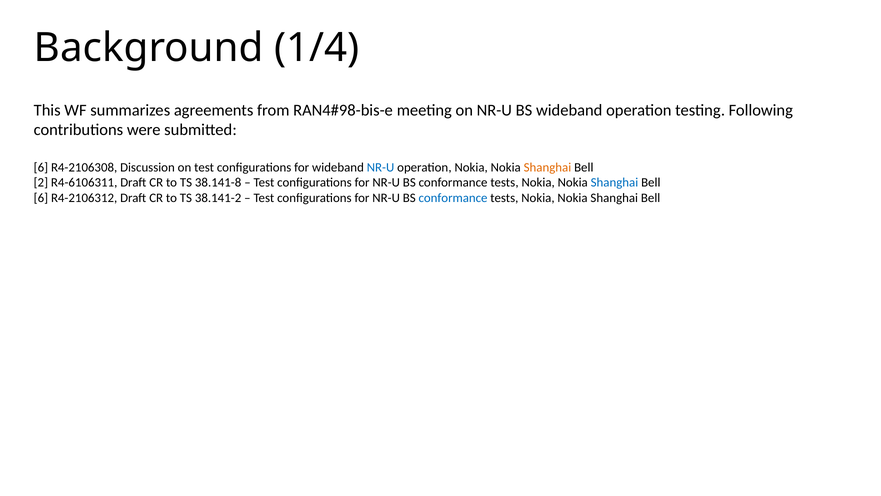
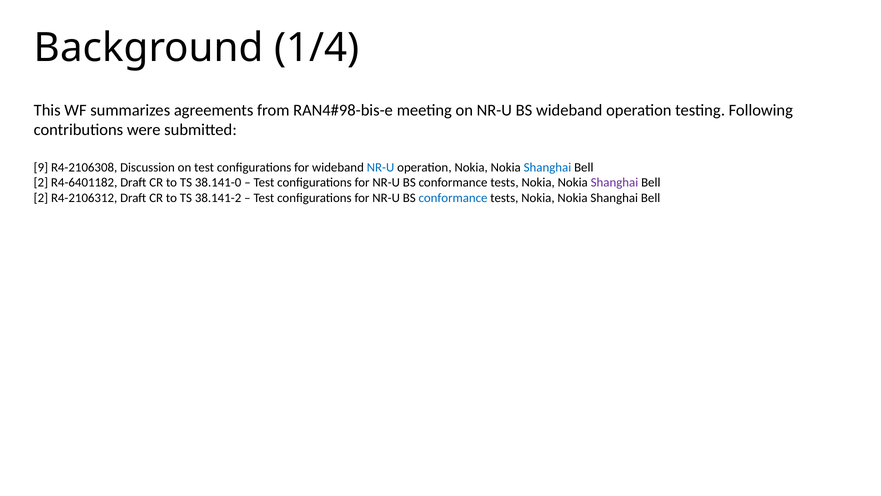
6 at (41, 167): 6 -> 9
Shanghai at (547, 167) colour: orange -> blue
R4-6106311: R4-6106311 -> R4-6401182
38.141-8: 38.141-8 -> 38.141-0
Shanghai at (614, 183) colour: blue -> purple
6 at (41, 198): 6 -> 2
